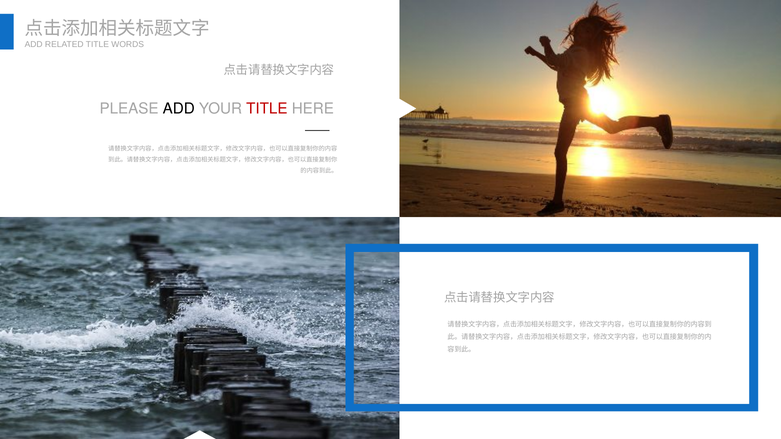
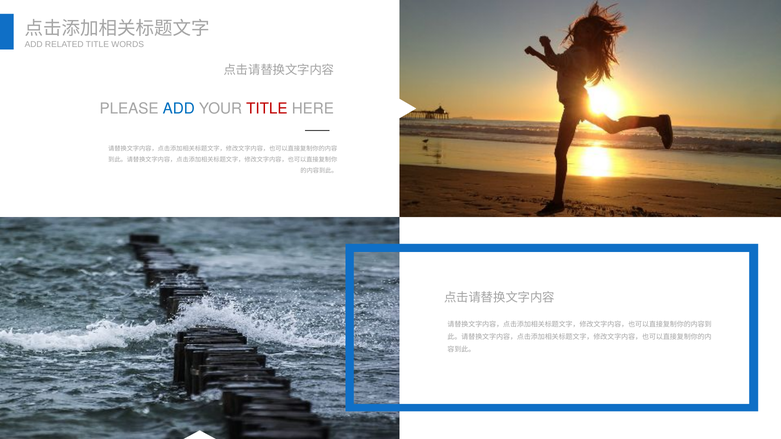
ADD at (179, 109) colour: black -> blue
